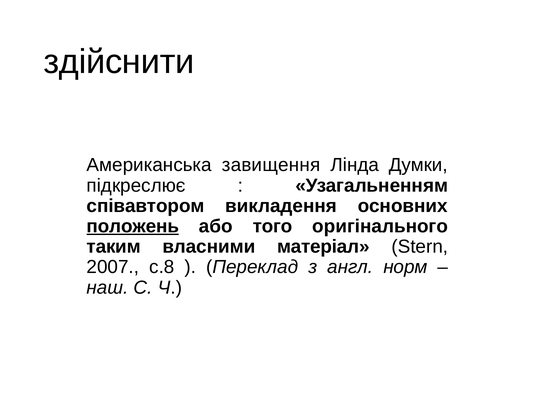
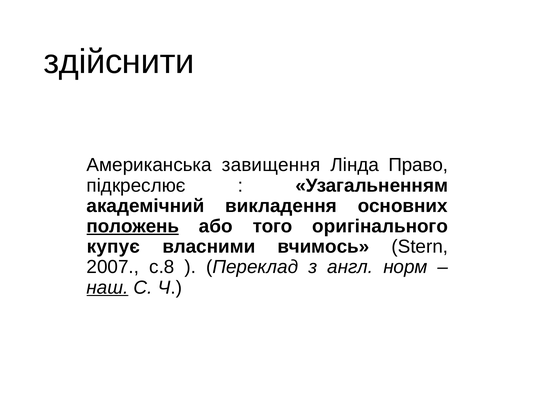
Думки: Думки -> Право
співавтором: співавтором -> академічний
таким: таким -> купує
матеріал: матеріал -> вчимось
наш underline: none -> present
